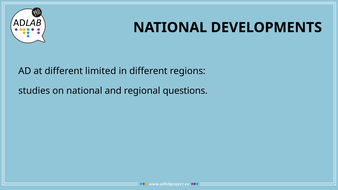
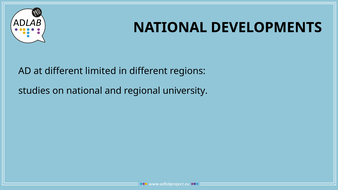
questions: questions -> university
